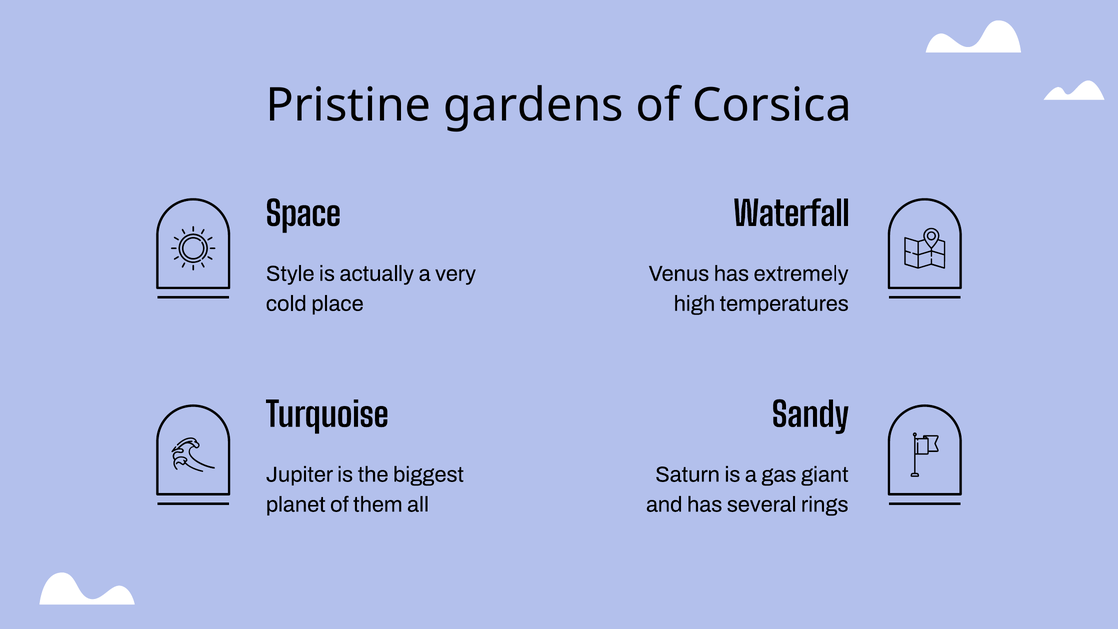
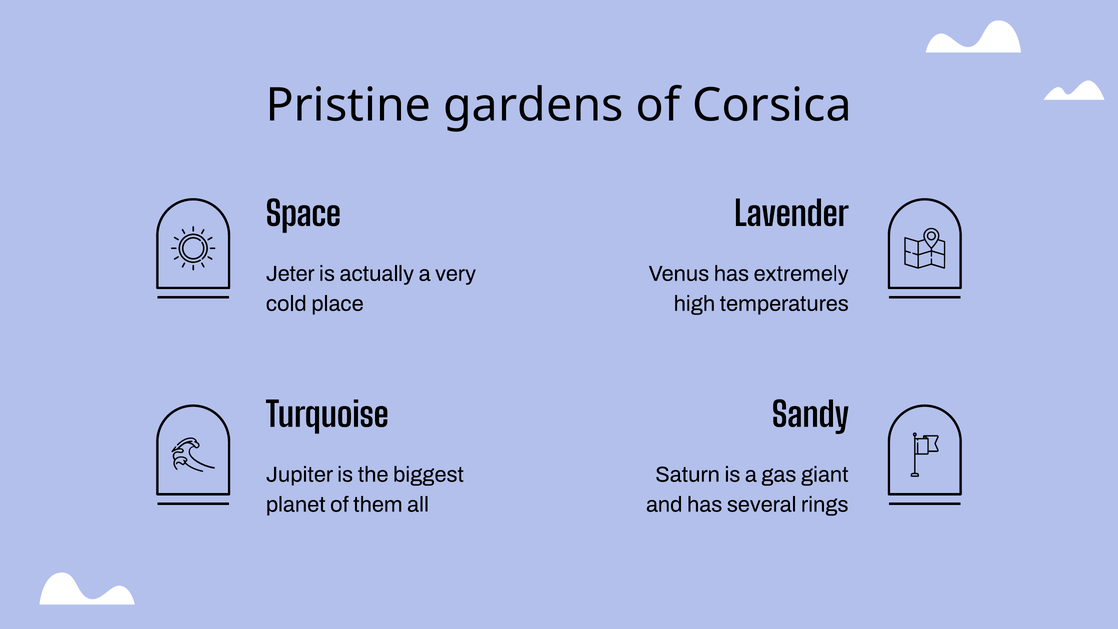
Waterfall: Waterfall -> Lavender
Style: Style -> Jeter
